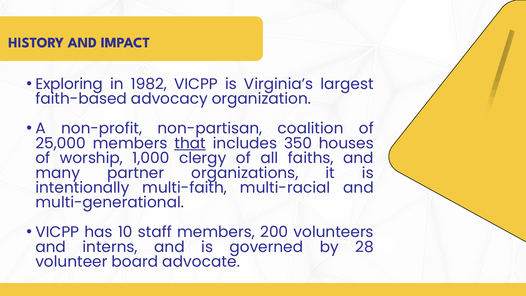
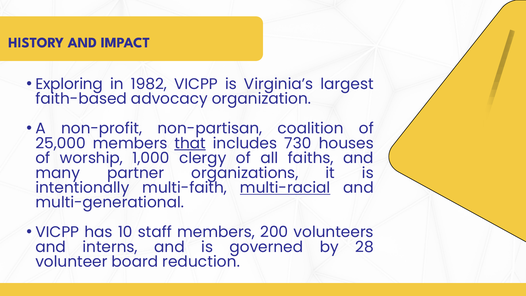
350: 350 -> 730
multi-racial underline: none -> present
advocate: advocate -> reduction
